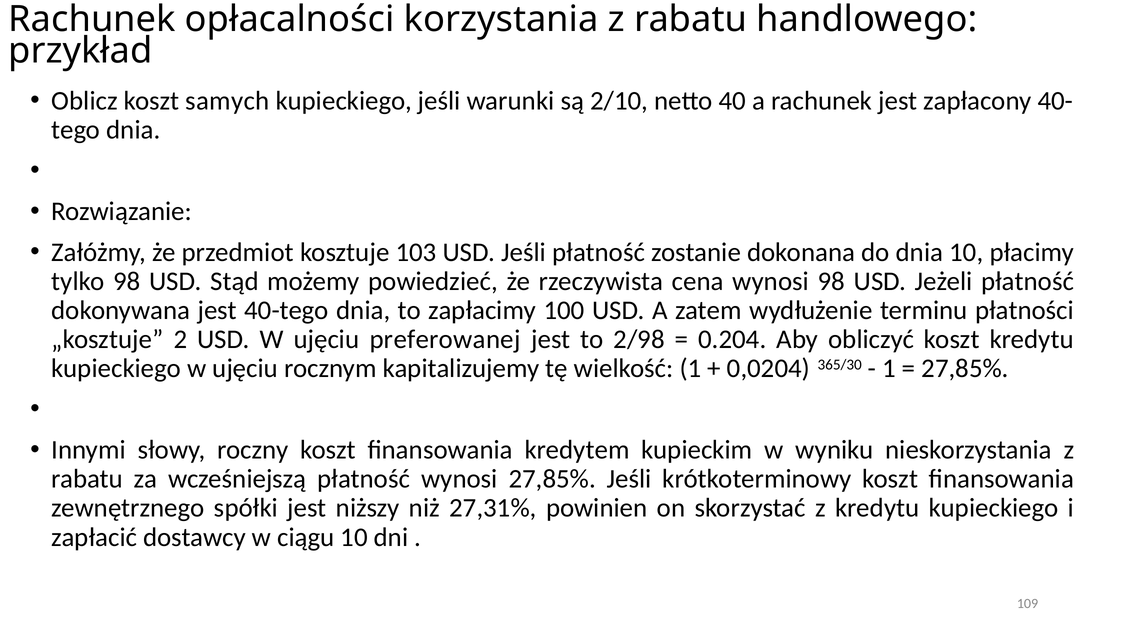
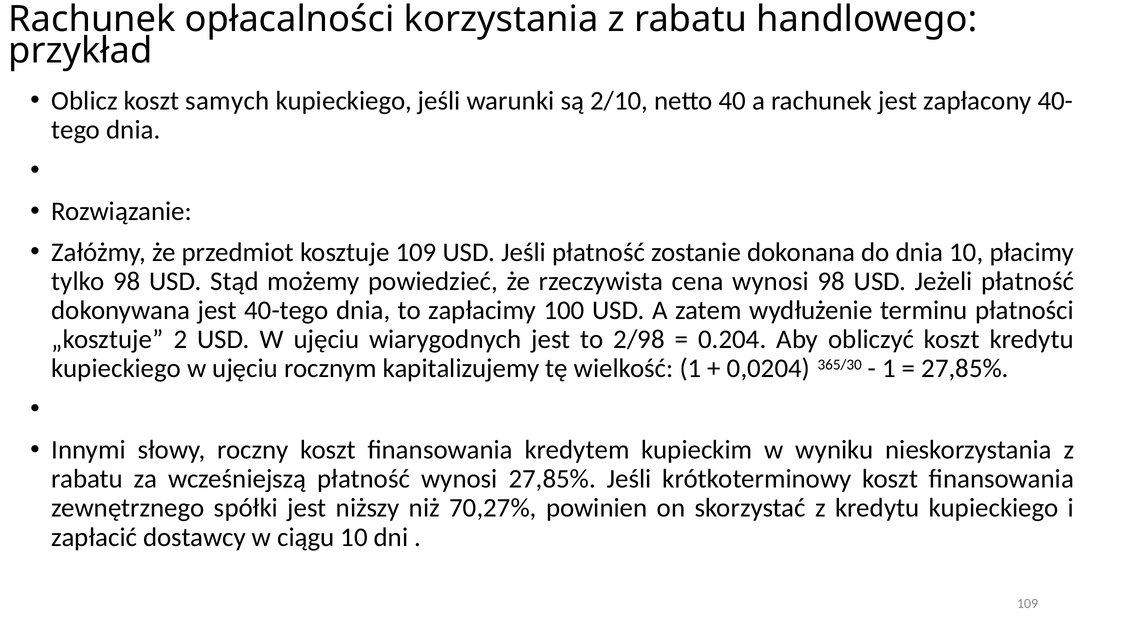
kosztuje 103: 103 -> 109
preferowanej: preferowanej -> wiarygodnych
27,31%: 27,31% -> 70,27%
